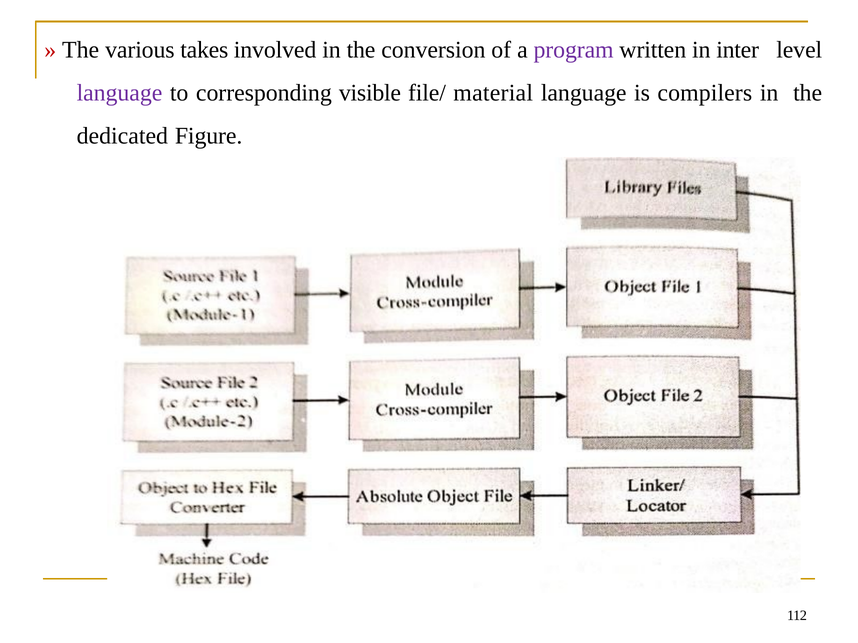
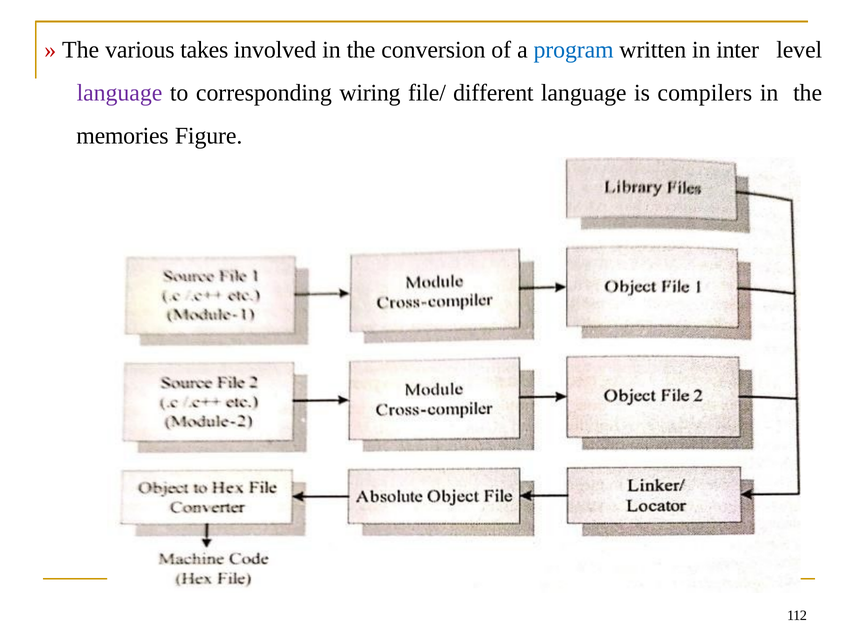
program colour: purple -> blue
visible: visible -> wiring
material: material -> different
dedicated: dedicated -> memories
